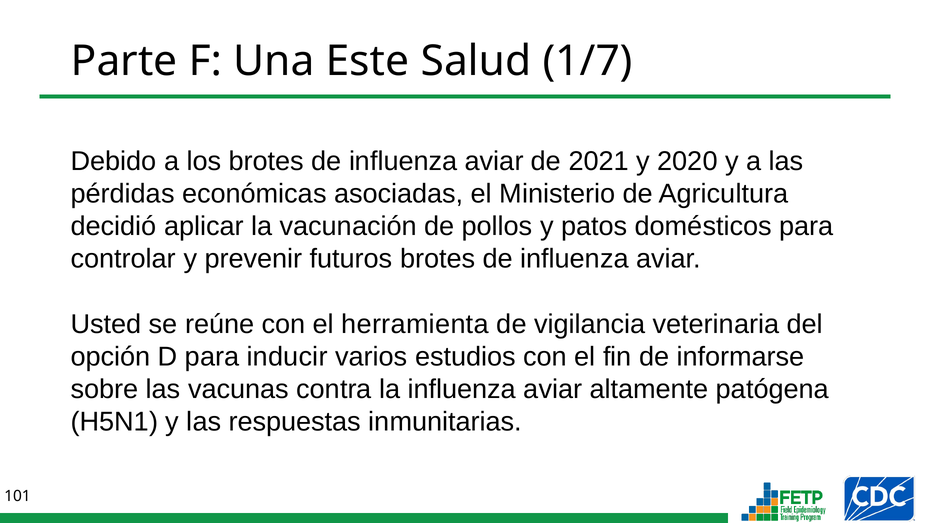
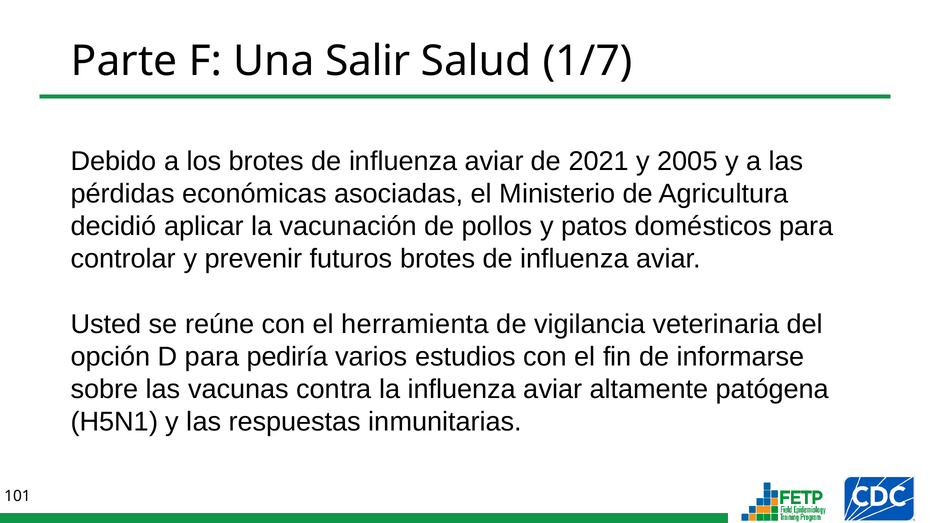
Este: Este -> Salir
2020: 2020 -> 2005
inducir: inducir -> pediría
